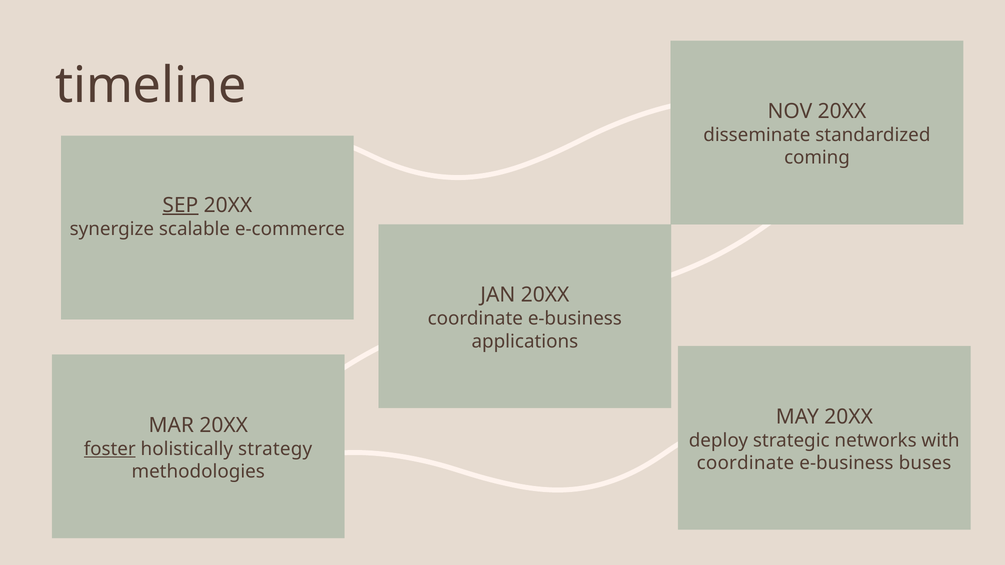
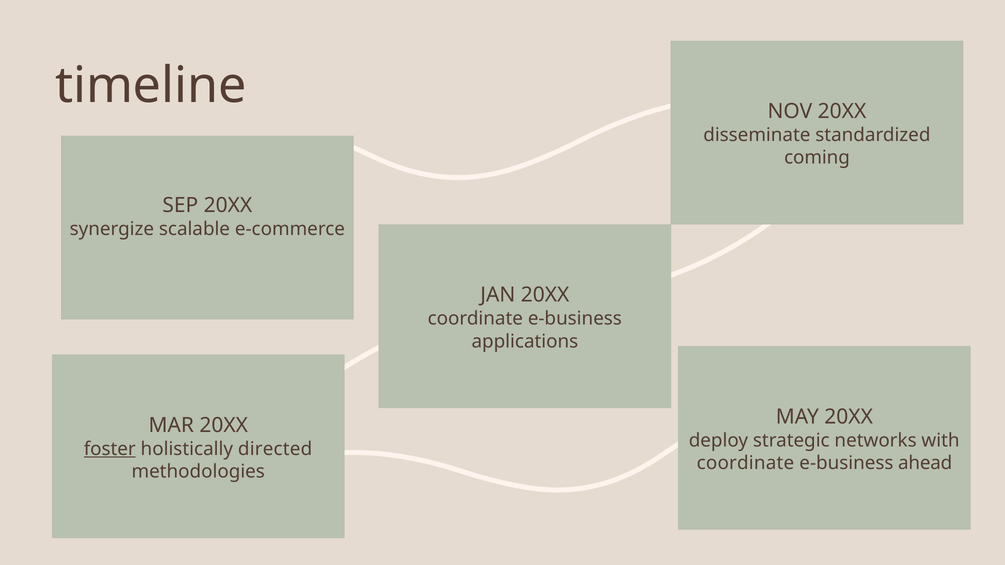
SEP underline: present -> none
strategy: strategy -> directed
buses: buses -> ahead
